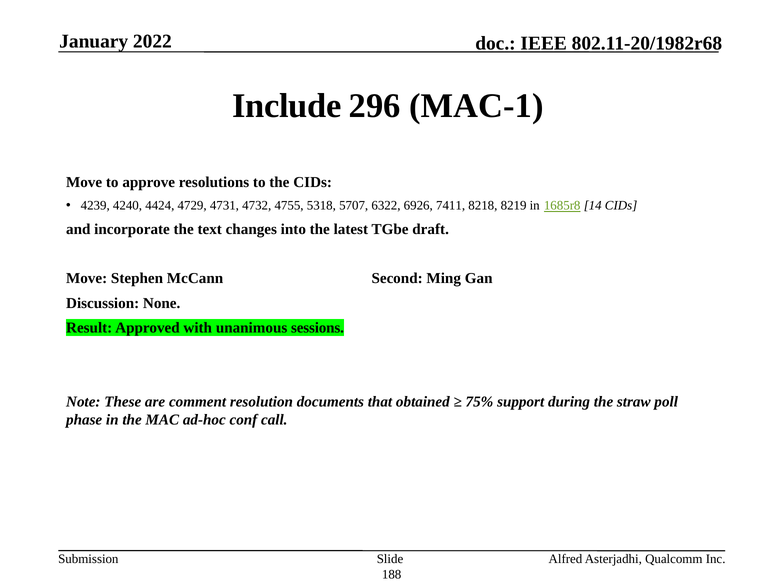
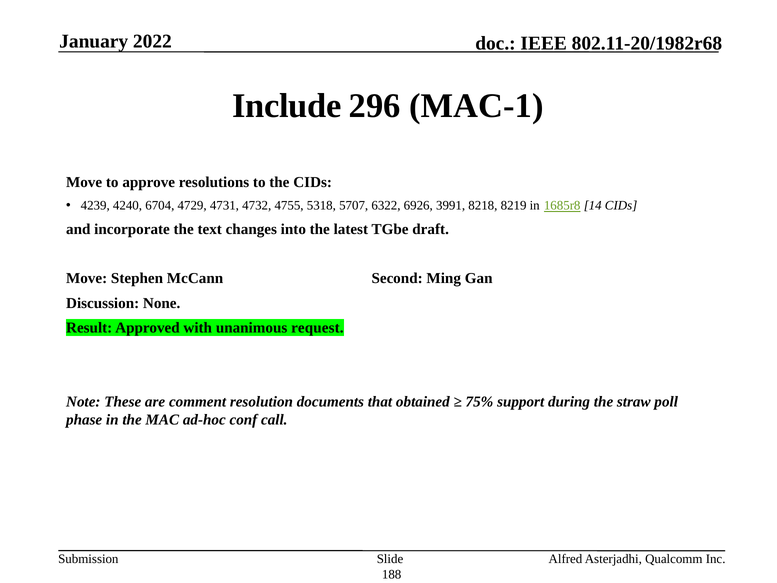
4424: 4424 -> 6704
7411: 7411 -> 3991
sessions: sessions -> request
